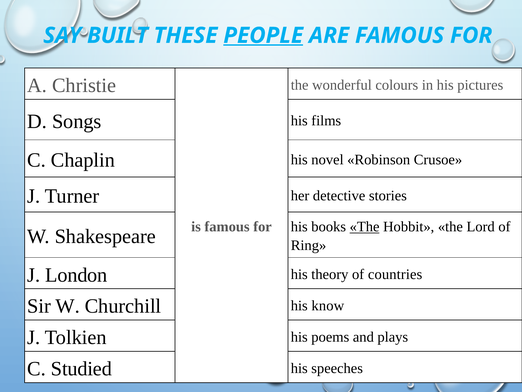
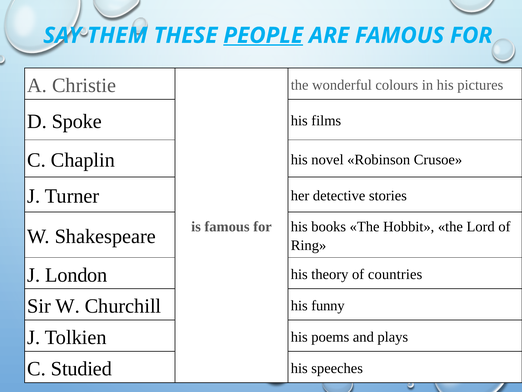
BUILT: BUILT -> THEM
Songs: Songs -> Spoke
The at (365, 226) underline: present -> none
know: know -> funny
